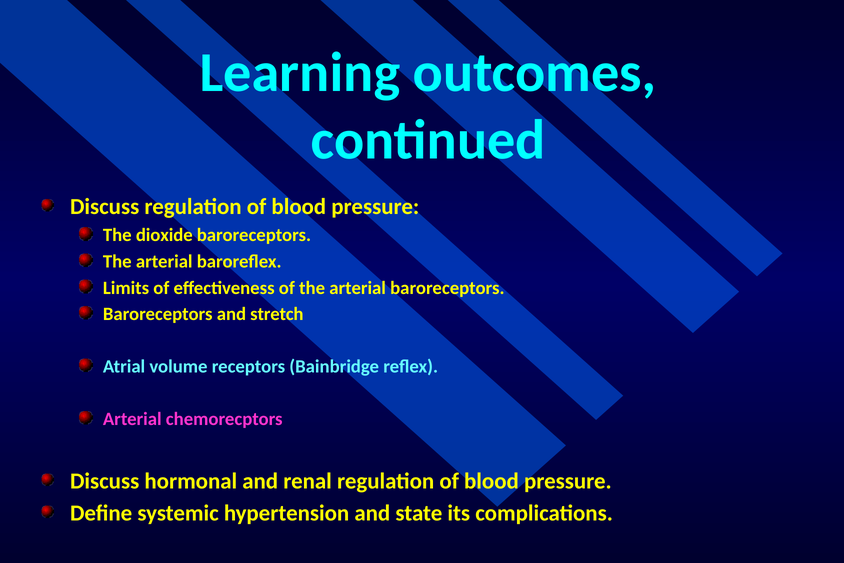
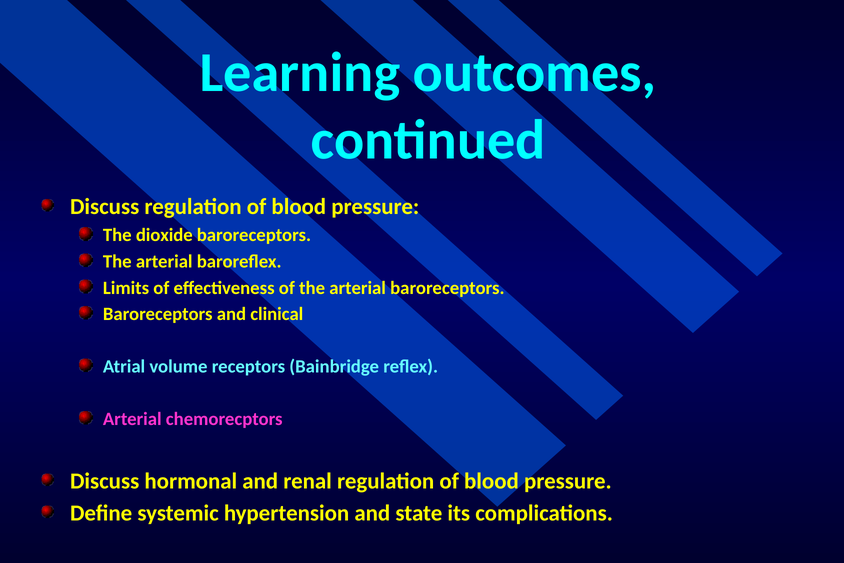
stretch: stretch -> clinical
